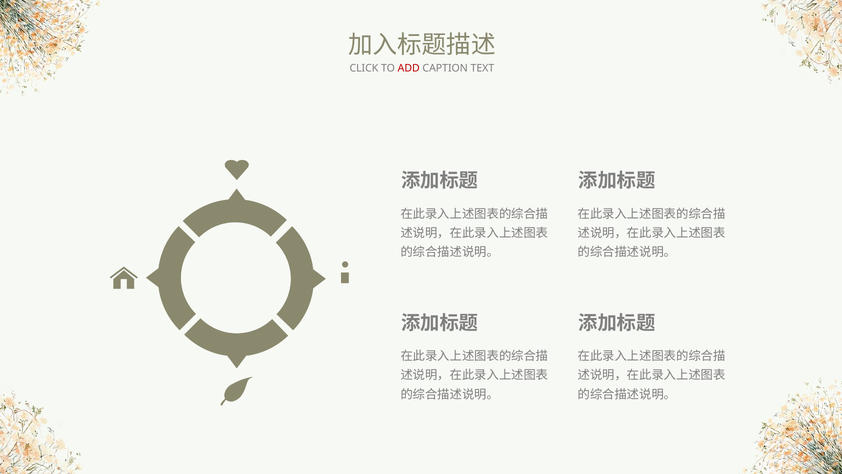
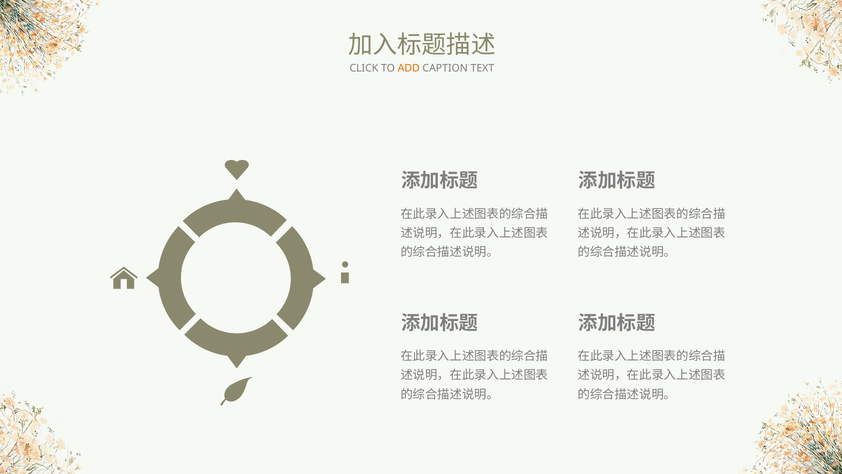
ADD colour: red -> orange
